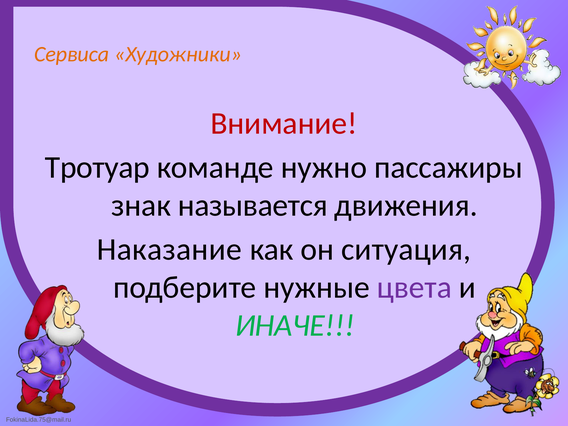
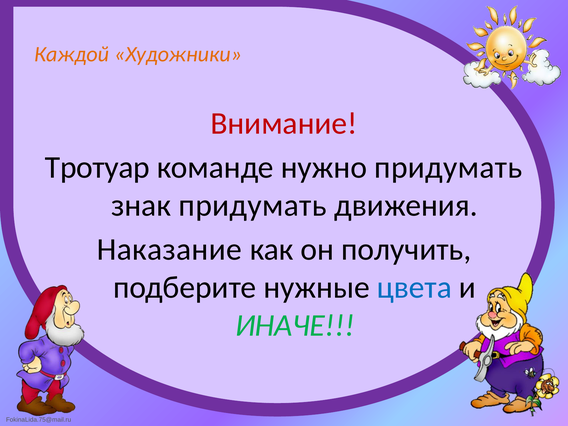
Сервиса: Сервиса -> Каждой
нужно пассажиры: пассажиры -> придумать
знак называется: называется -> придумать
ситуация: ситуация -> получить
цвета colour: purple -> blue
